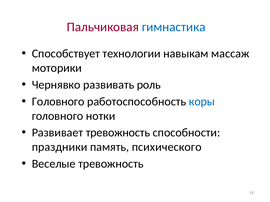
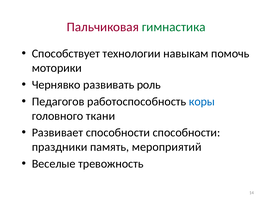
гимнастика colour: blue -> green
массаж: массаж -> помочь
Головного at (58, 102): Головного -> Педагогов
нотки: нотки -> ткани
Развивает тревожность: тревожность -> способности
психического: психического -> мероприятий
